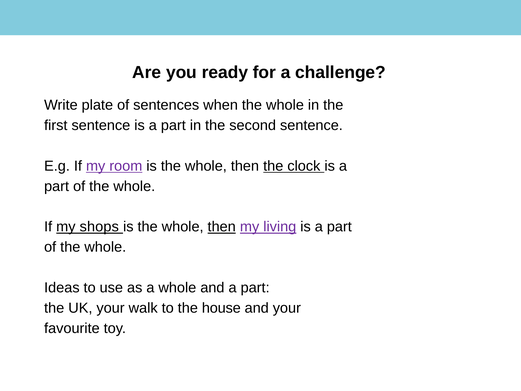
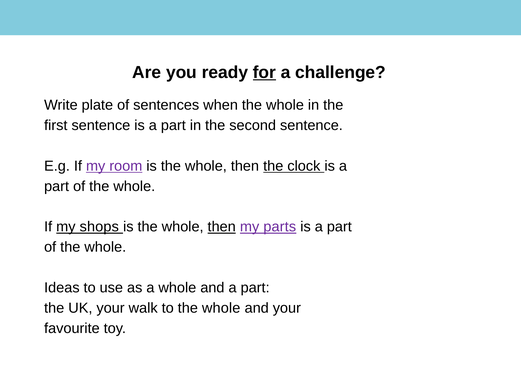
for underline: none -> present
living: living -> parts
to the house: house -> whole
